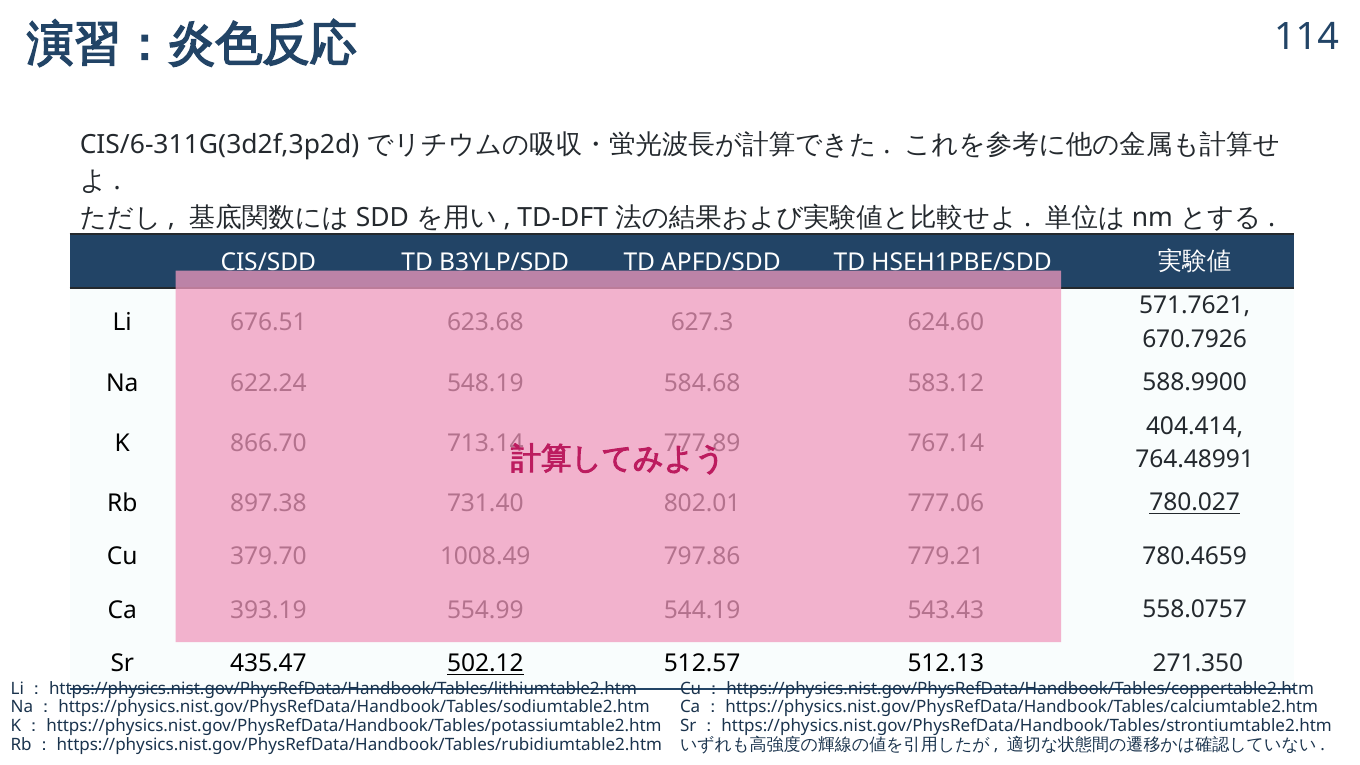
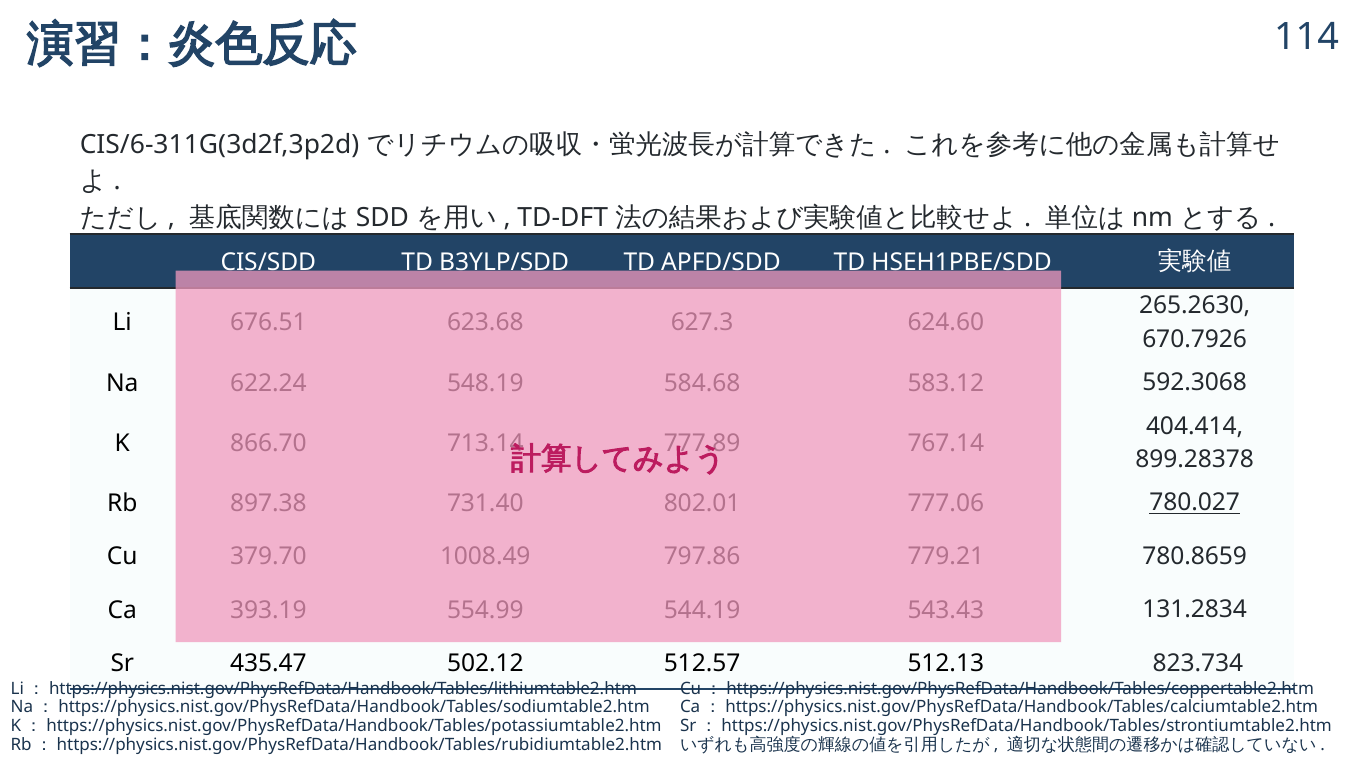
571.7621: 571.7621 -> 265.2630
588.9900: 588.9900 -> 592.3068
764.48991: 764.48991 -> 899.28378
780.4659: 780.4659 -> 780.8659
558.0757: 558.0757 -> 131.2834
502.12 underline: present -> none
271.350: 271.350 -> 823.734
